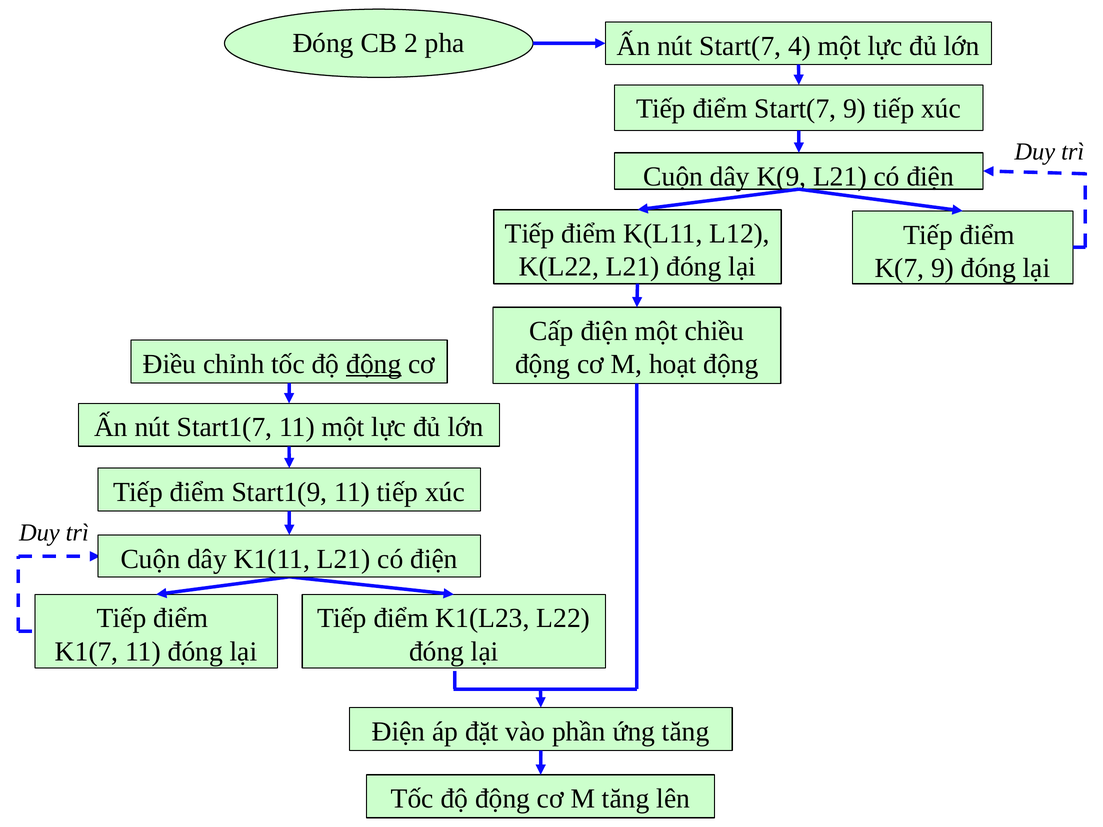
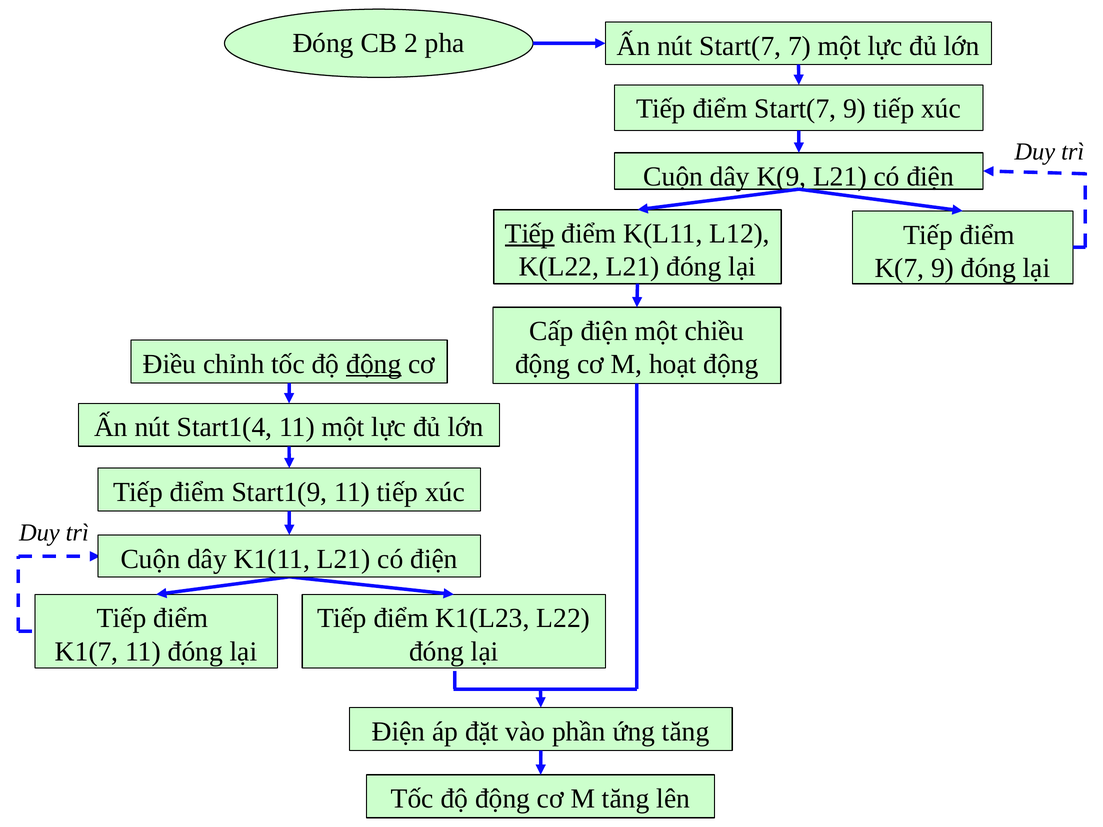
4: 4 -> 7
Tiếp at (530, 234) underline: none -> present
Start1(7: Start1(7 -> Start1(4
